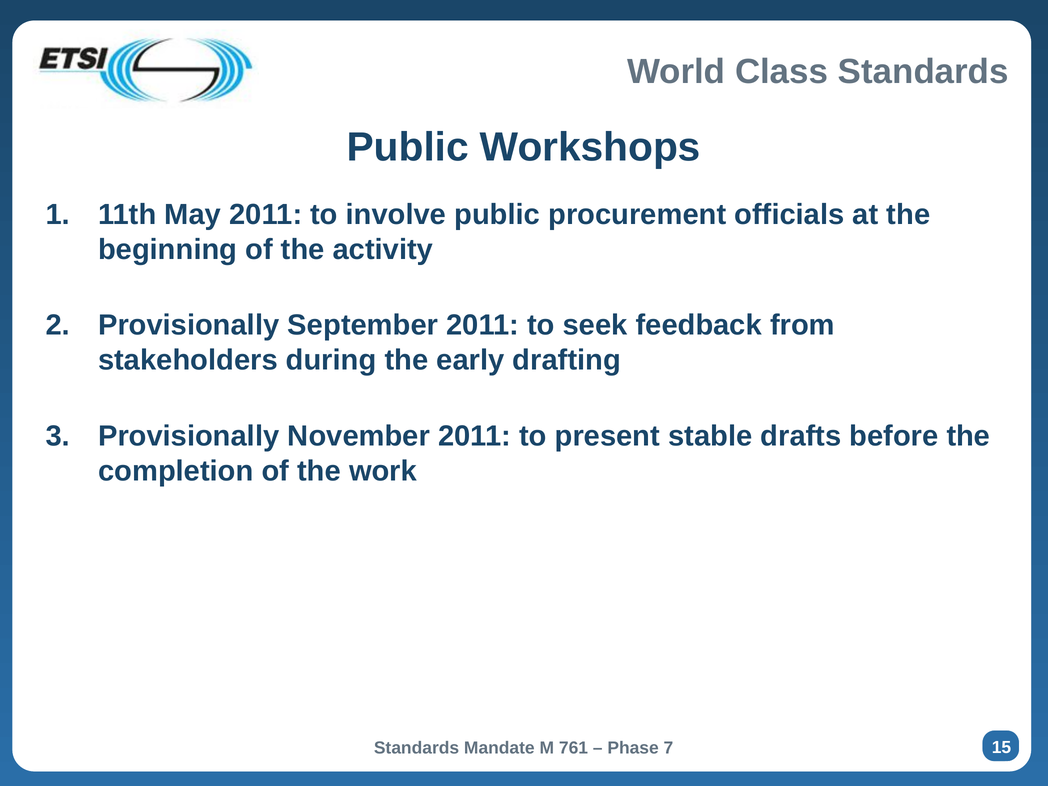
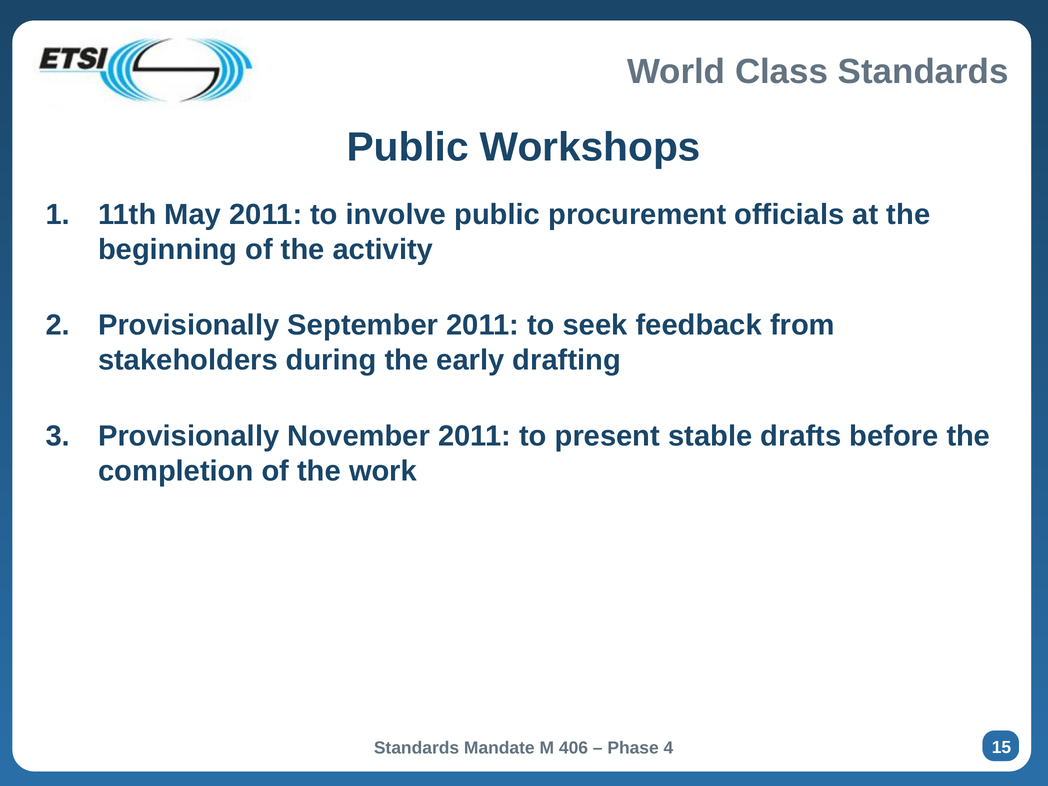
761: 761 -> 406
7: 7 -> 4
